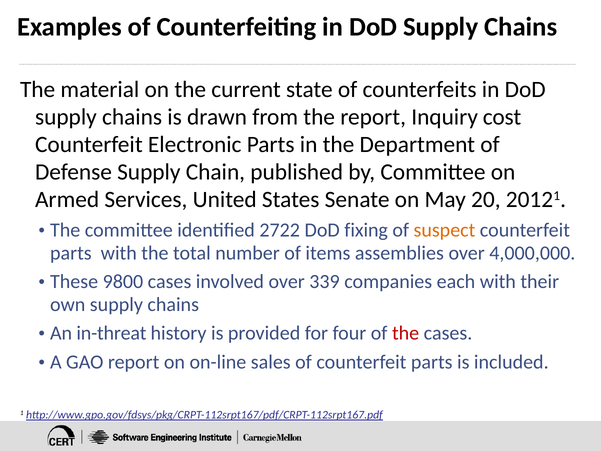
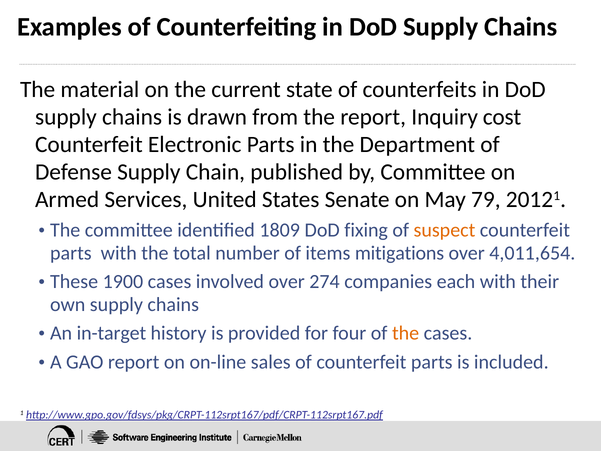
20: 20 -> 79
2722: 2722 -> 1809
assemblies: assemblies -> mitigations
4,000,000: 4,000,000 -> 4,011,654
9800: 9800 -> 1900
339: 339 -> 274
in-threat: in-threat -> in-target
the at (406, 333) colour: red -> orange
